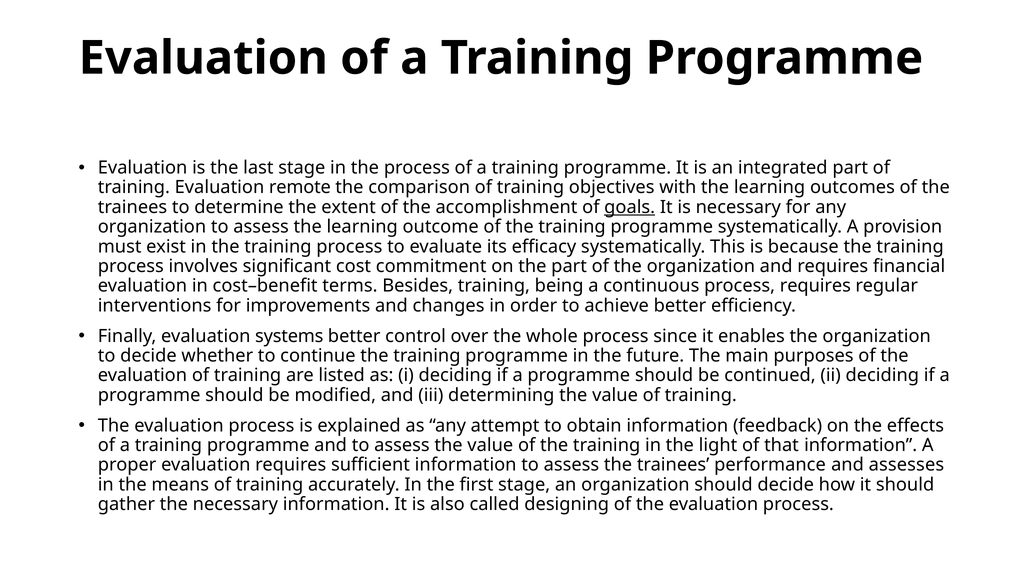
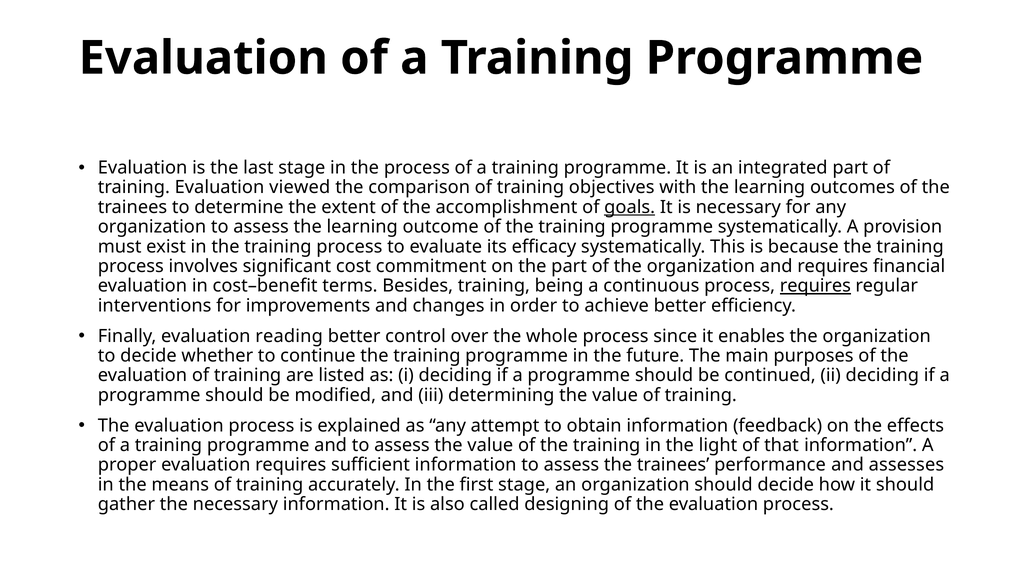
remote: remote -> viewed
requires at (815, 286) underline: none -> present
systems: systems -> reading
